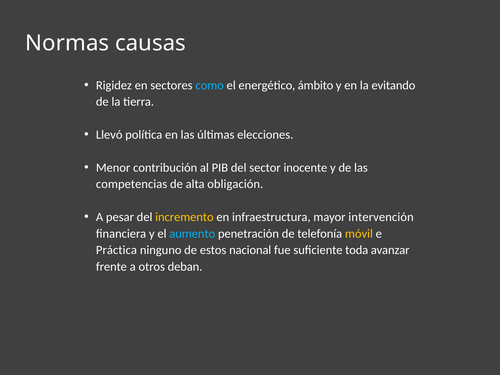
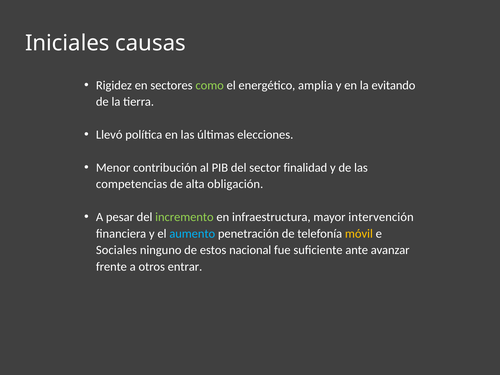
Normas: Normas -> Iniciales
como colour: light blue -> light green
ámbito: ámbito -> amplia
inocente: inocente -> finalidad
incremento colour: yellow -> light green
Práctica: Práctica -> Sociales
toda: toda -> ante
deban: deban -> entrar
